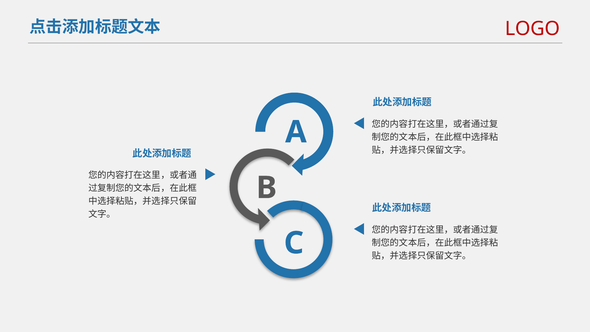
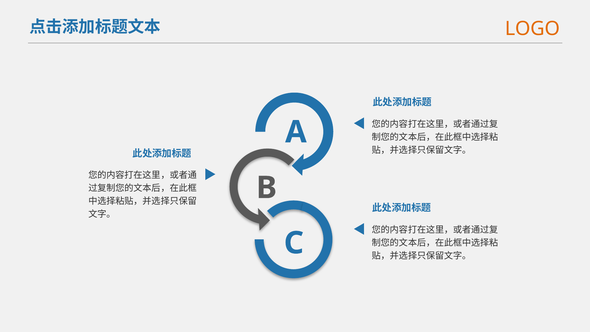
LOGO colour: red -> orange
